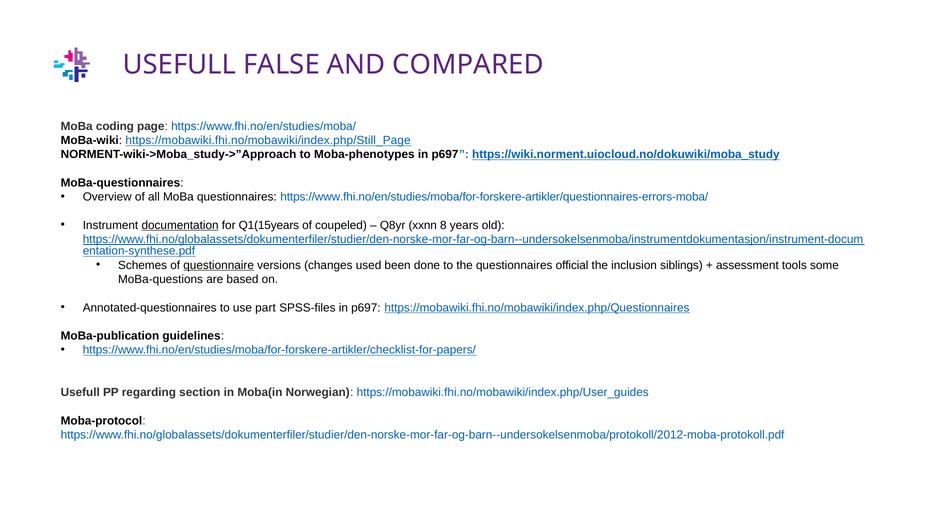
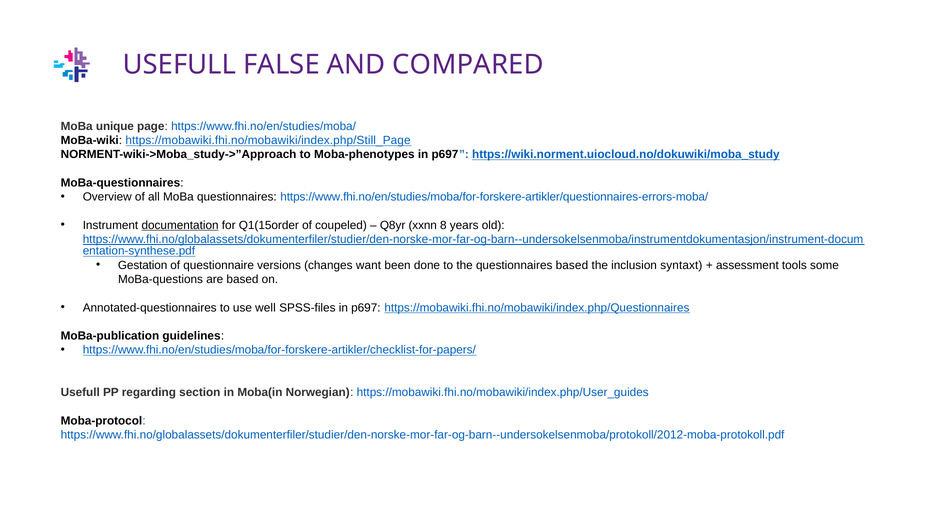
coding: coding -> unique
Q1(15years: Q1(15years -> Q1(15order
Schemes: Schemes -> Gestation
questionnaire underline: present -> none
used: used -> want
questionnaires official: official -> based
siblings: siblings -> syntaxt
part: part -> well
